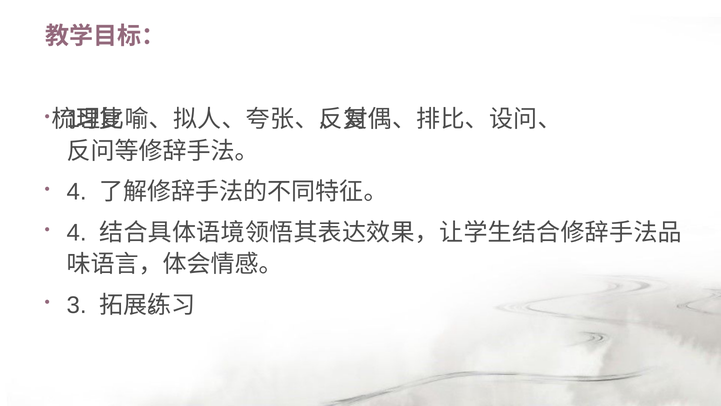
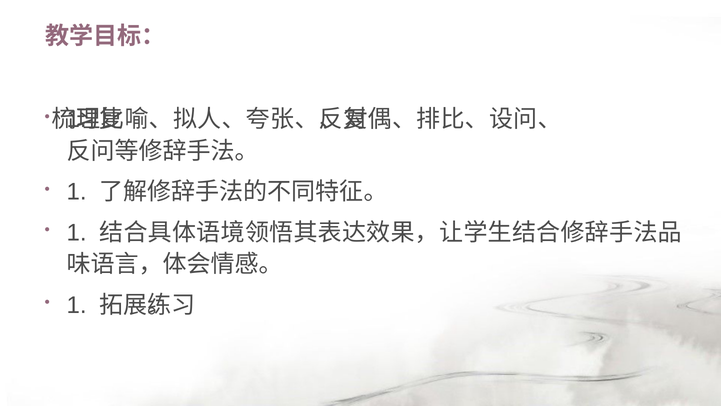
4 at (77, 192): 4 -> 1
4 at (77, 233): 4 -> 1
3 at (77, 305): 3 -> 1
